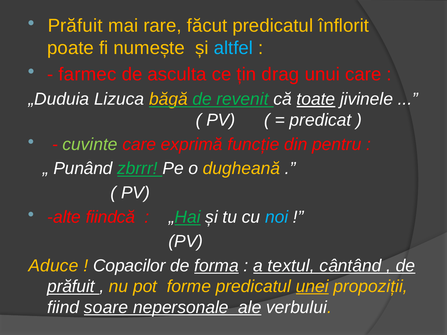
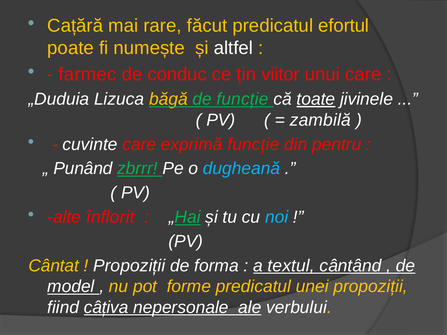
Prăfuit at (75, 26): Prăfuit -> Cațără
înflorit: înflorit -> efortul
altfel colour: light blue -> white
asculta: asculta -> conduc
drag: drag -> viitor
de revenit: revenit -> funcție
predicat: predicat -> zambilă
cuvinte colour: light green -> white
dugheană colour: yellow -> light blue
fiindcă: fiindcă -> înflorit
Aduce: Aduce -> Cântat
Copacilor at (129, 266): Copacilor -> Propoziții
forma underline: present -> none
prăfuit at (71, 287): prăfuit -> model
unei underline: present -> none
soare: soare -> câțiva
